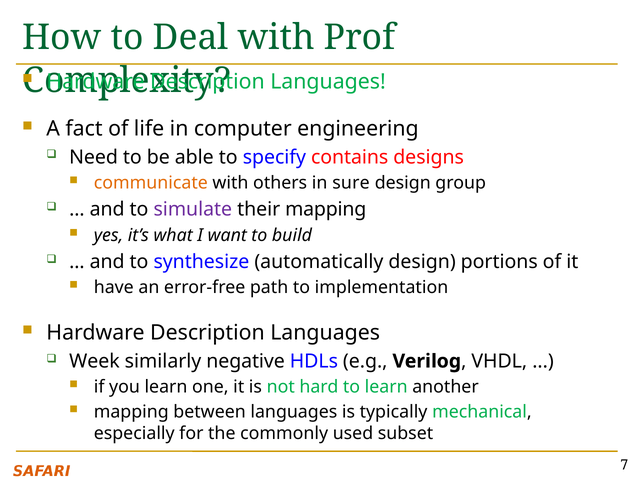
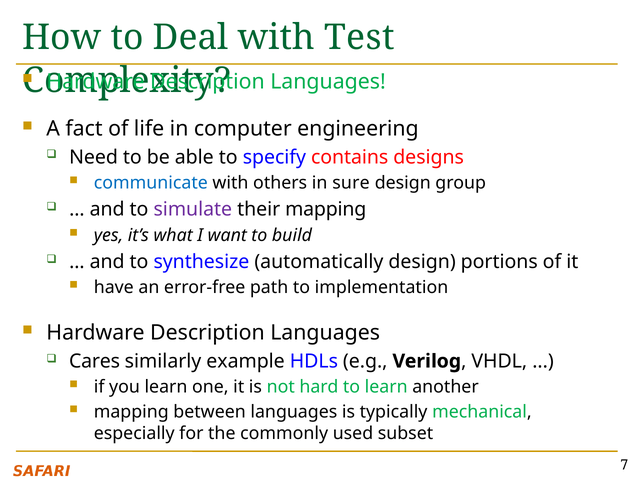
Prof: Prof -> Test
communicate colour: orange -> blue
Week: Week -> Cares
negative: negative -> example
